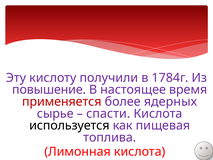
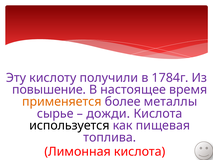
применяется colour: red -> orange
ядерных: ядерных -> металлы
спасти: спасти -> дожди
